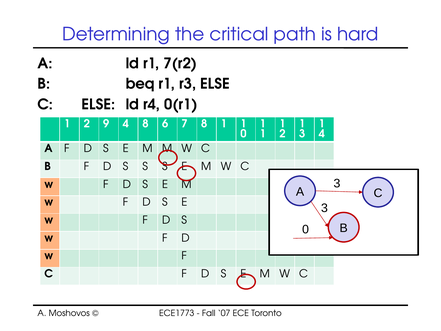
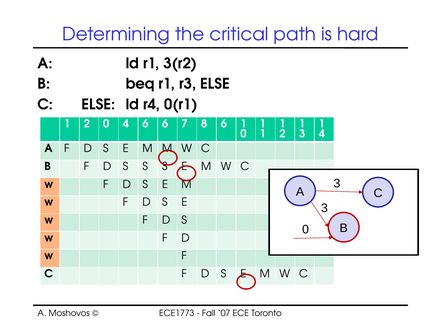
7(r2: 7(r2 -> 3(r2
2 9: 9 -> 0
4 8: 8 -> 6
8 1: 1 -> 6
